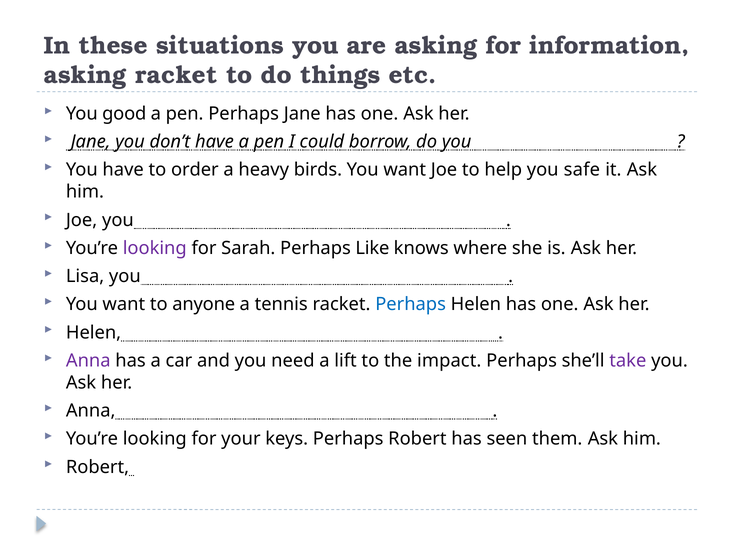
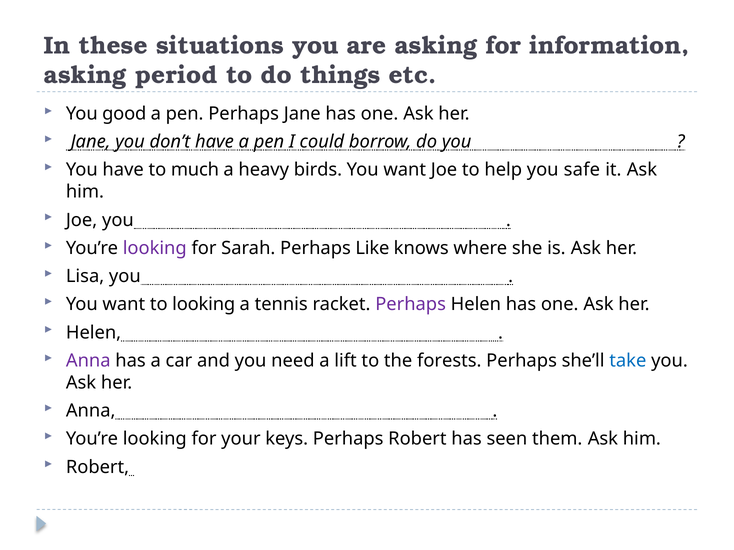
asking racket: racket -> period
order: order -> much
to anyone: anyone -> looking
Perhaps at (411, 305) colour: blue -> purple
impact: impact -> forests
take colour: purple -> blue
